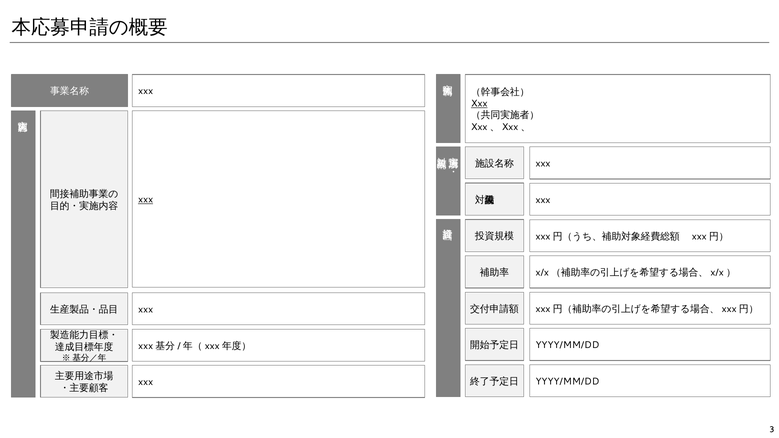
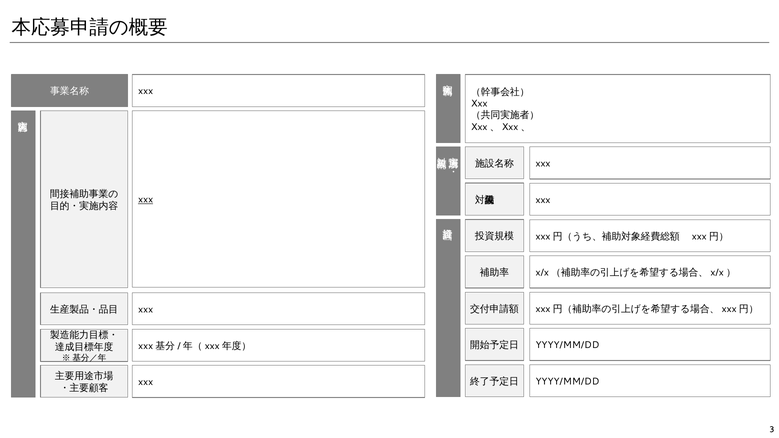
Xxx at (479, 104) underline: present -> none
